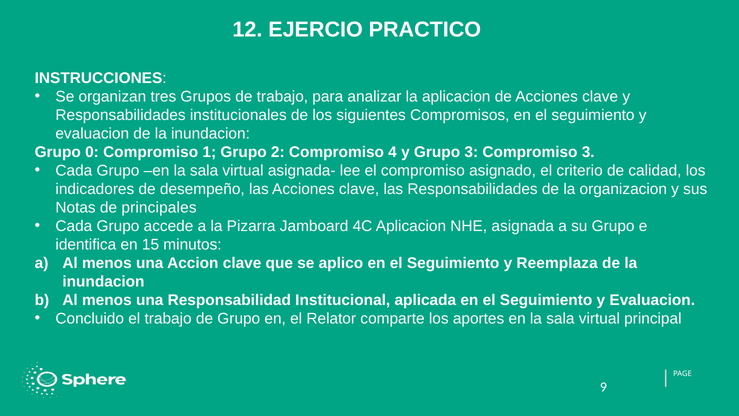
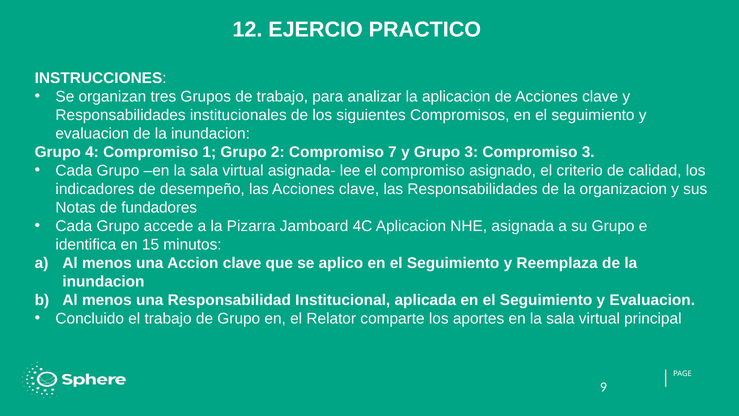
0: 0 -> 4
4: 4 -> 7
principales: principales -> fundadores
